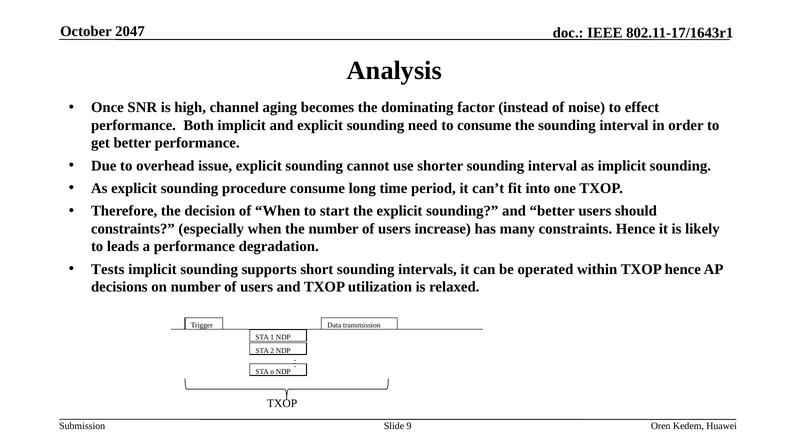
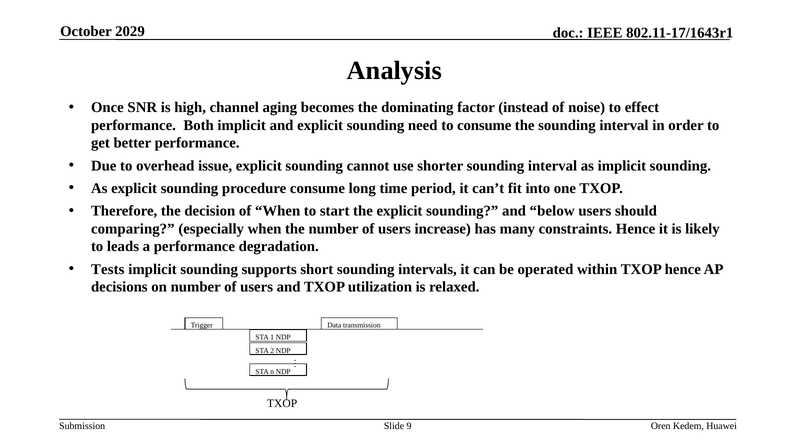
2047: 2047 -> 2029
and better: better -> below
constraints at (133, 229): constraints -> comparing
